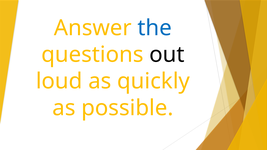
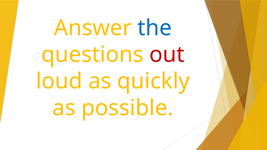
out colour: black -> red
